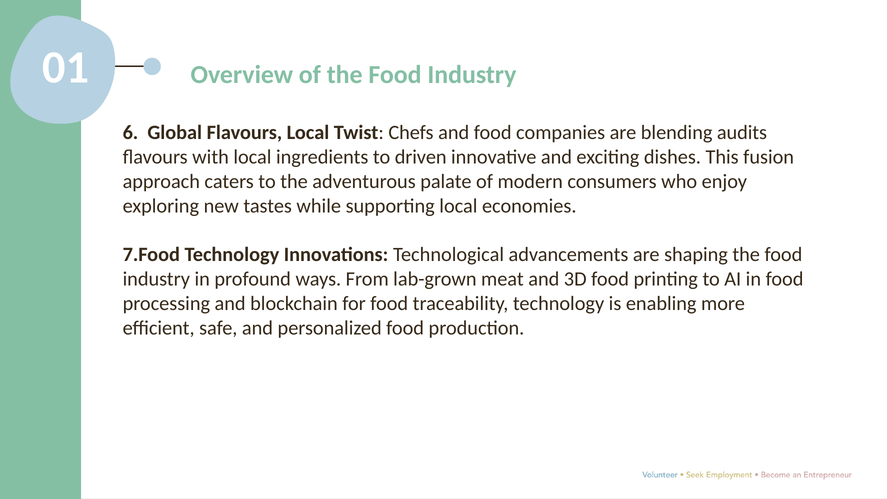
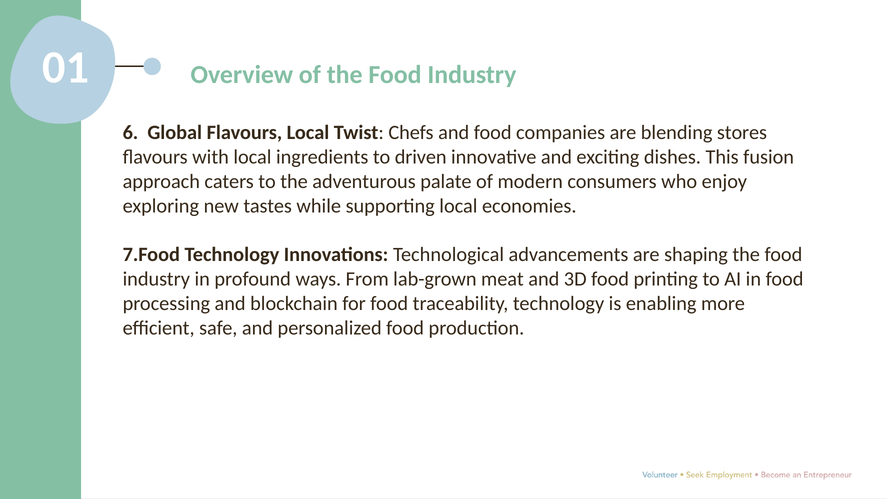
audits: audits -> stores
